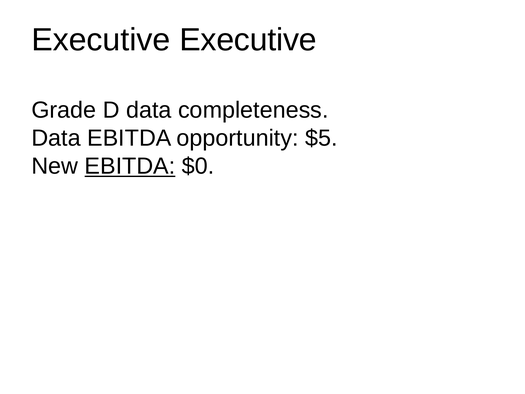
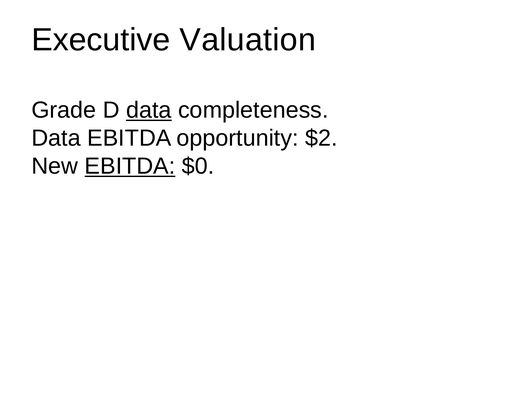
Executive Executive: Executive -> Valuation
data at (149, 110) underline: none -> present
$5: $5 -> $2
